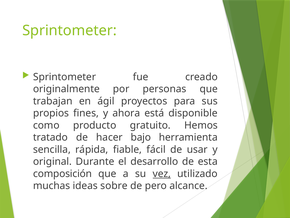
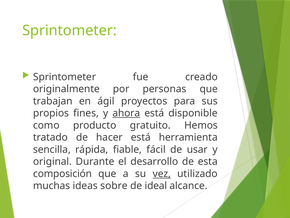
ahora underline: none -> present
hacer bajo: bajo -> está
pero: pero -> ideal
